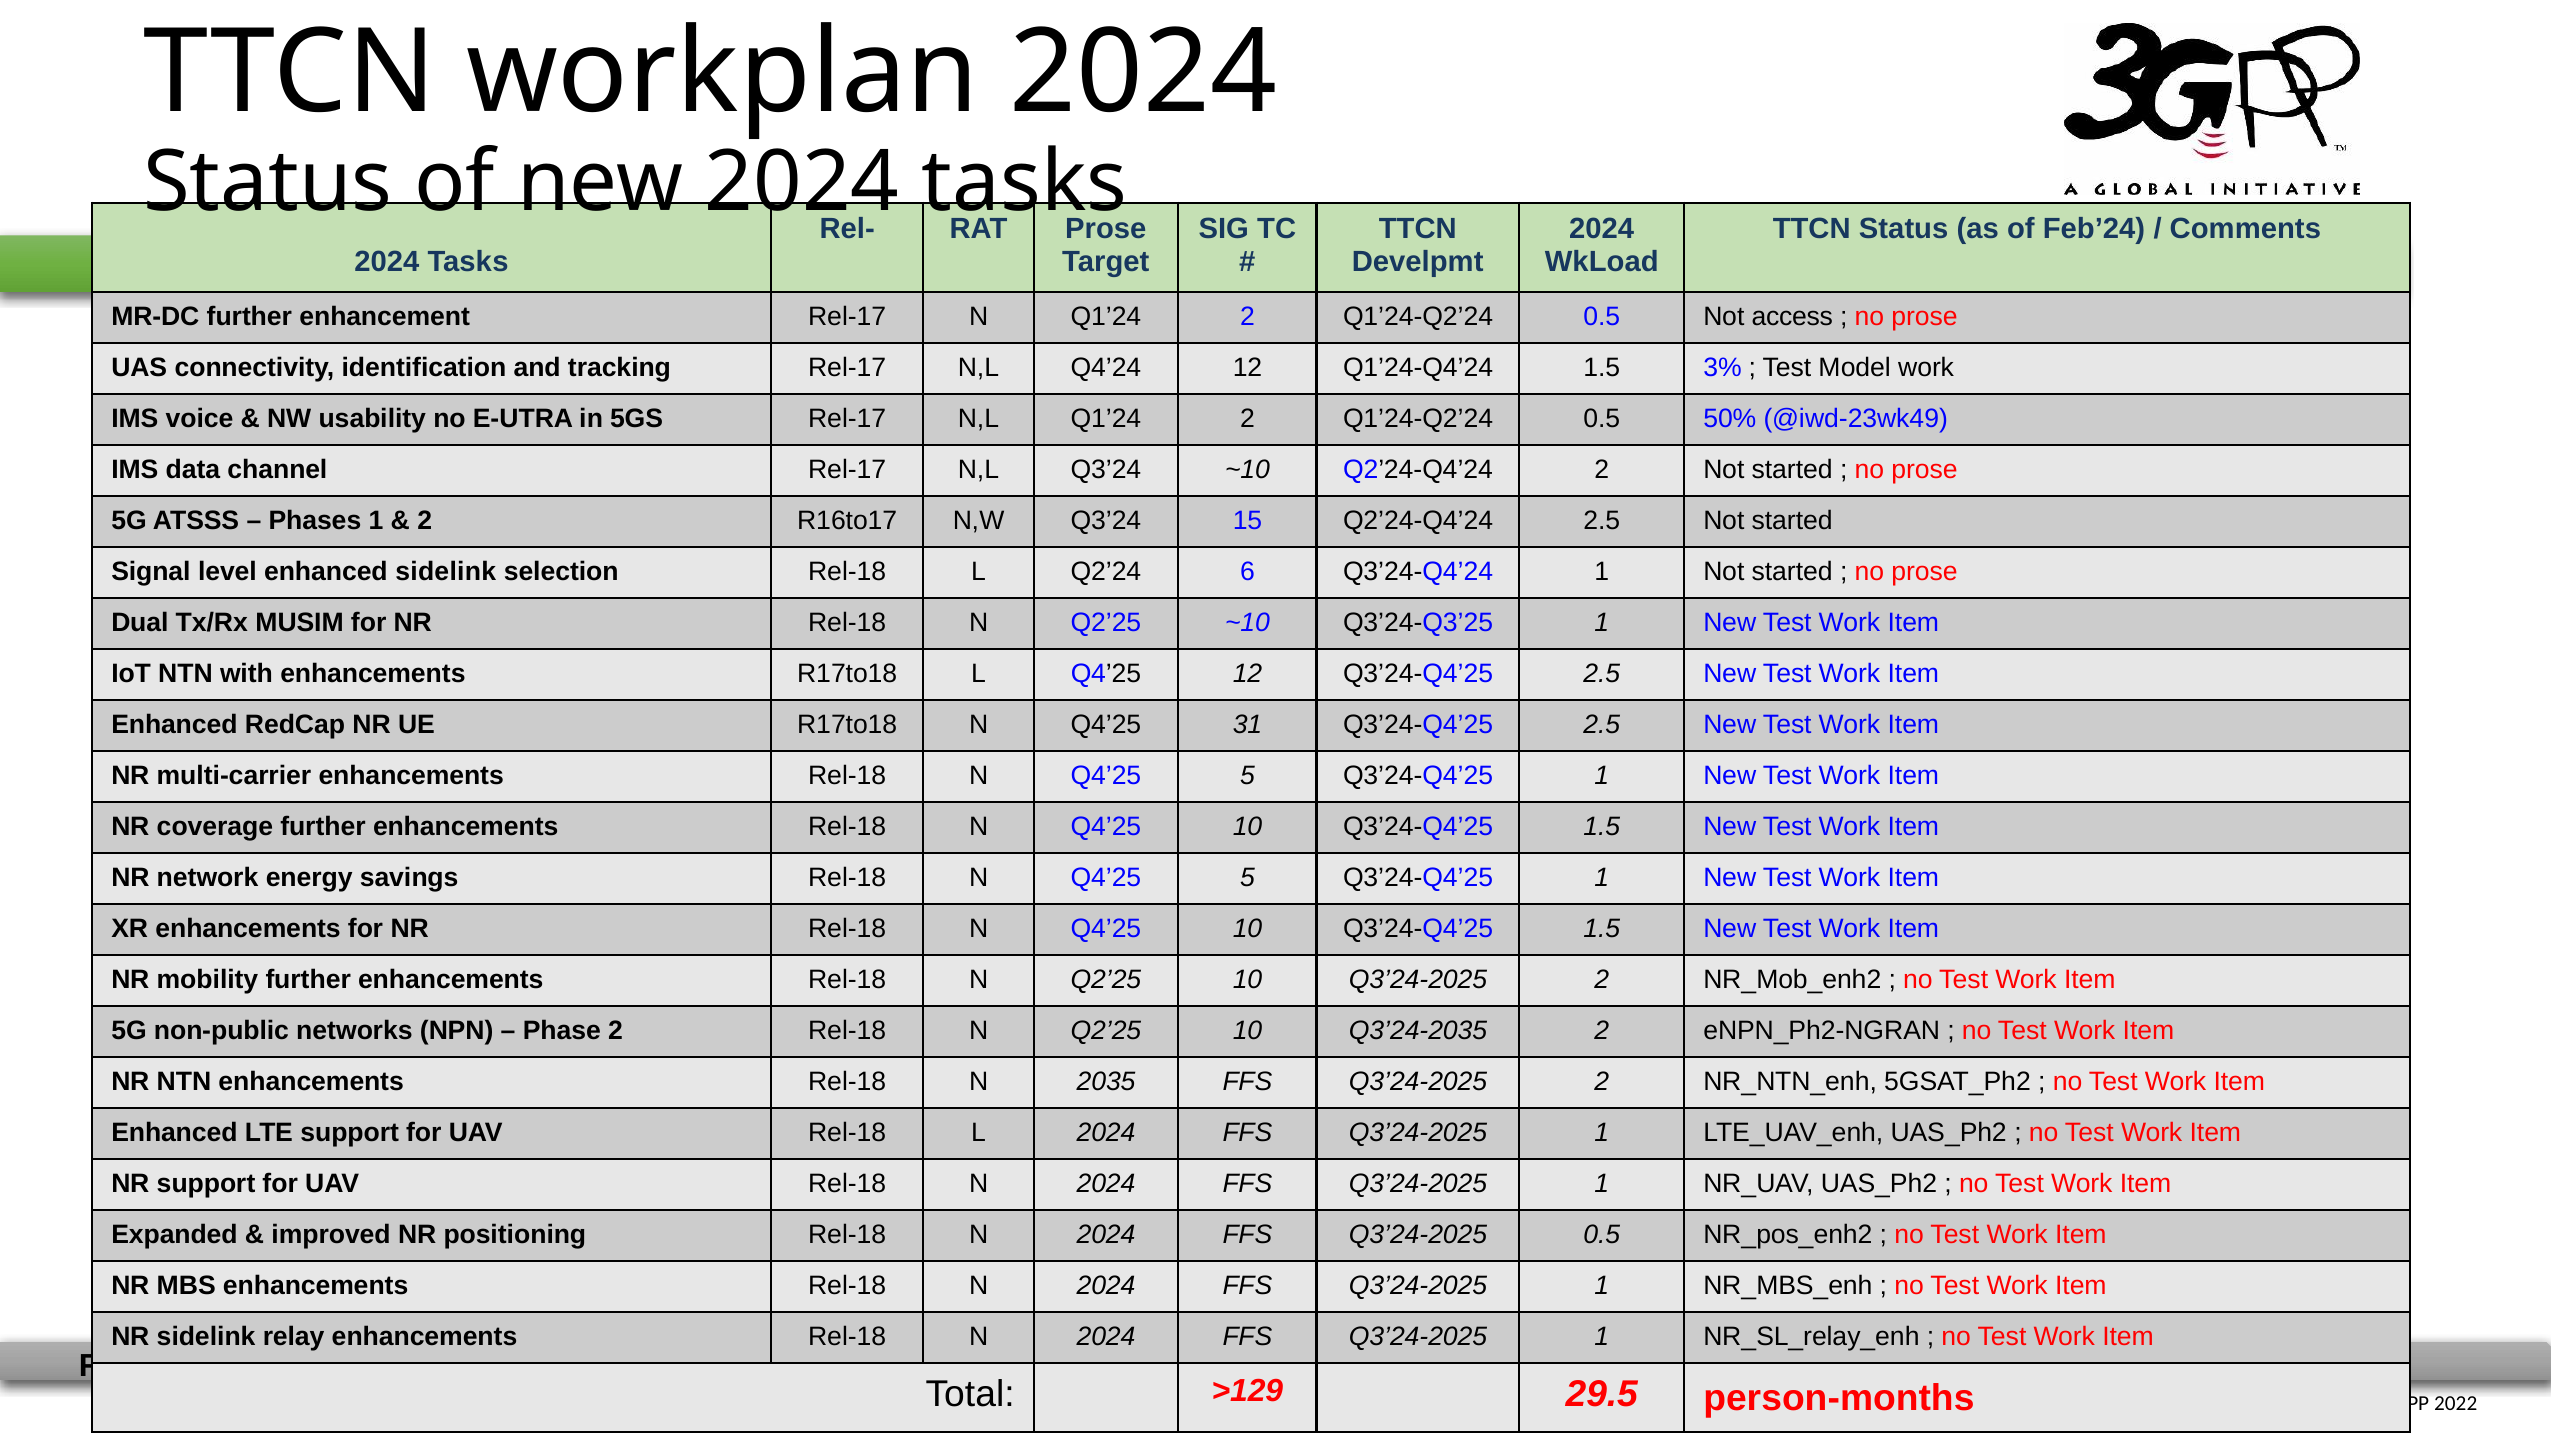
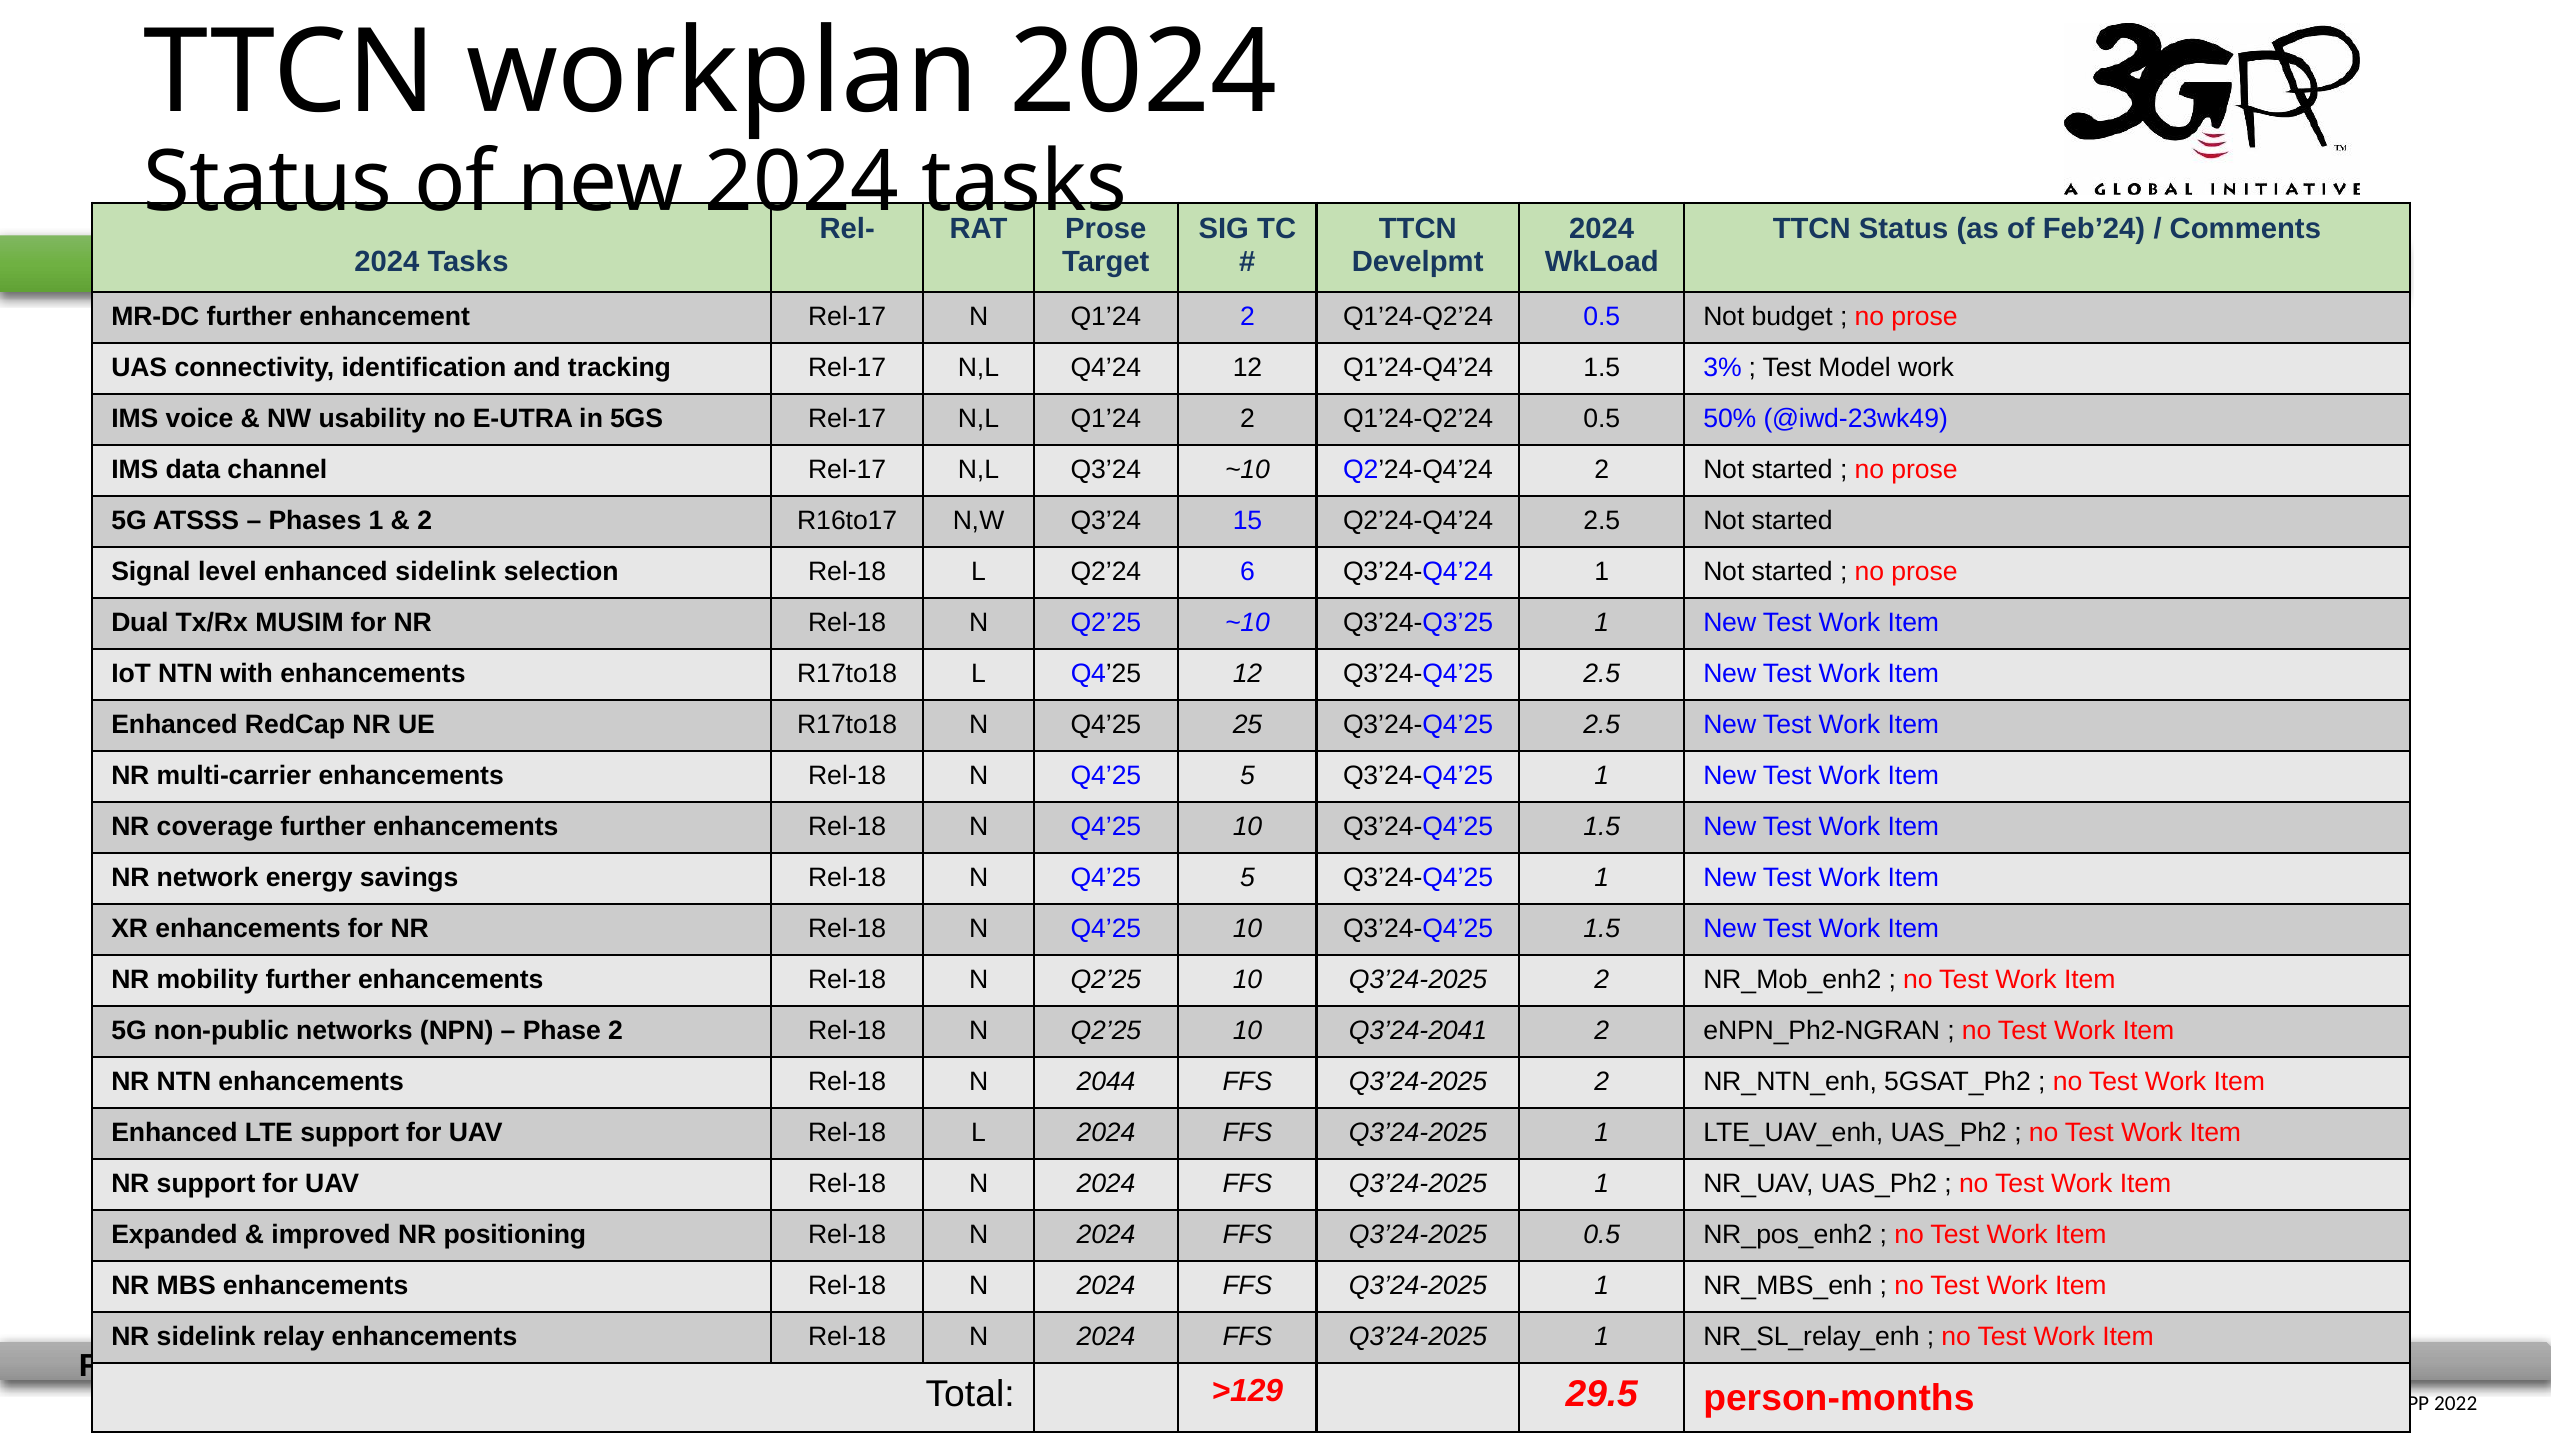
access: access -> budget
31: 31 -> 25
Q3’24-2035: Q3’24-2035 -> Q3’24-2041
2035: 2035 -> 2044
